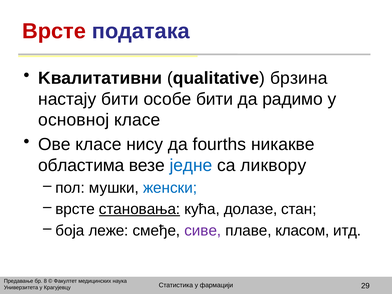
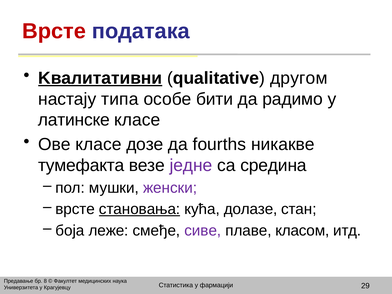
Kвалитативни underline: none -> present
брзина: брзина -> другом
настају бити: бити -> типа
основној: основној -> латинске
нису: нису -> дозе
областима: областима -> тумефакта
једне colour: blue -> purple
ликвору: ликвору -> средина
женски colour: blue -> purple
